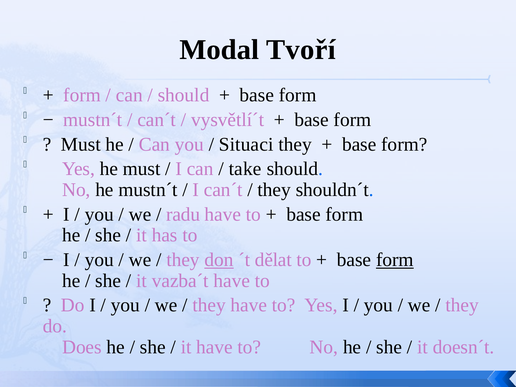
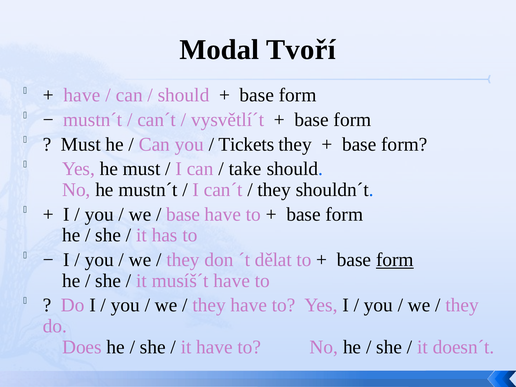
form at (82, 95): form -> have
Situaci: Situaci -> Tickets
radu at (183, 214): radu -> base
don underline: present -> none
vazba´t: vazba´t -> musíš´t
